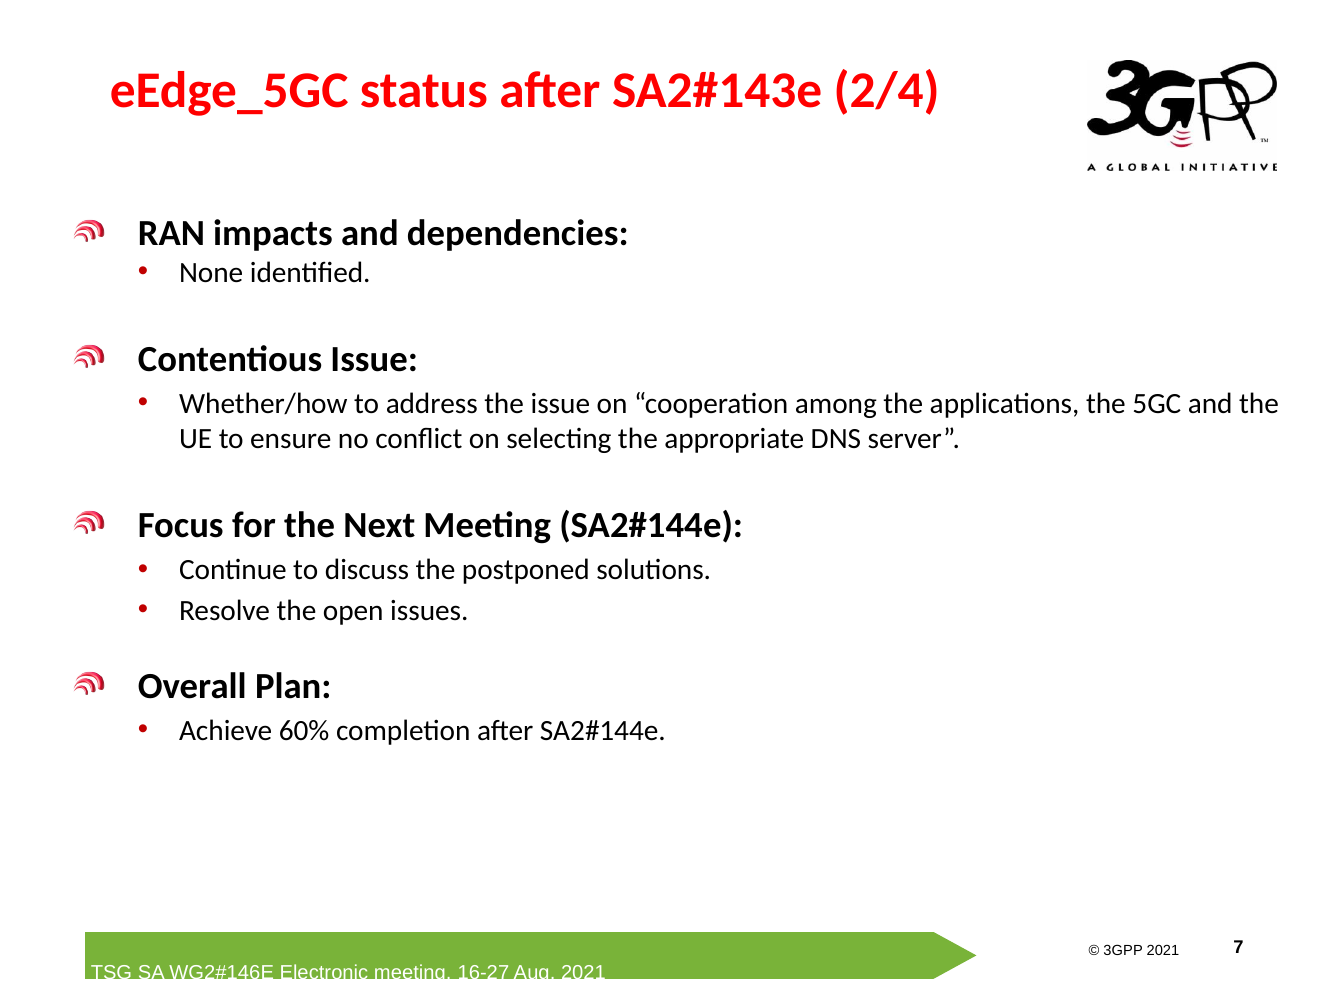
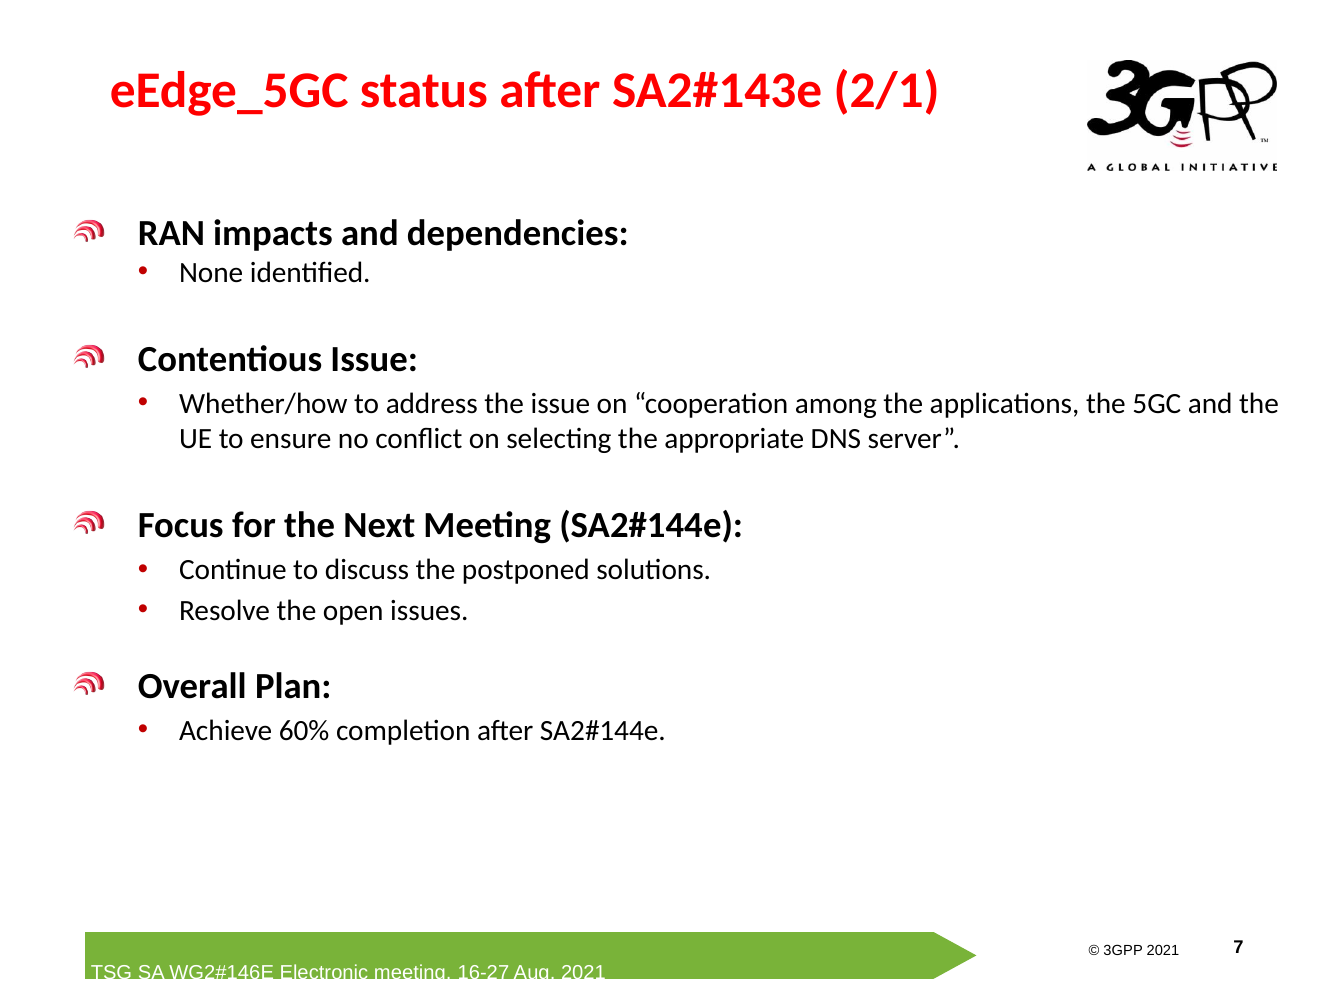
2/4: 2/4 -> 2/1
